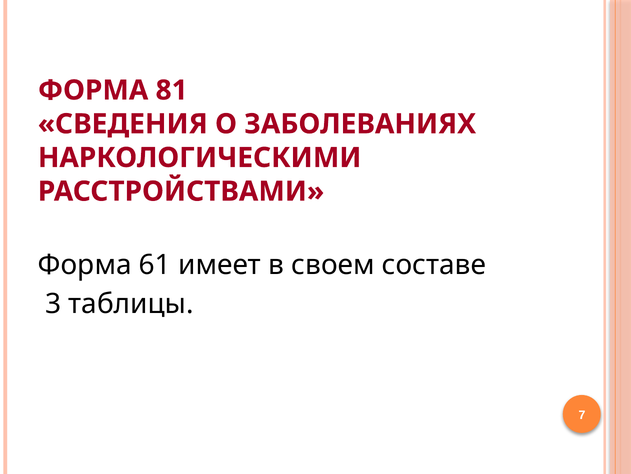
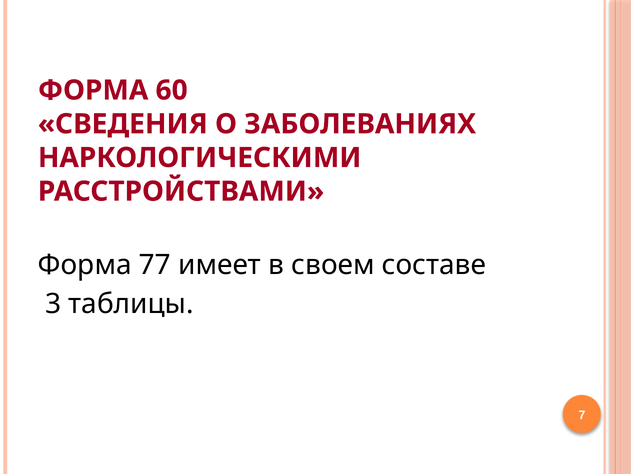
81: 81 -> 60
61: 61 -> 77
